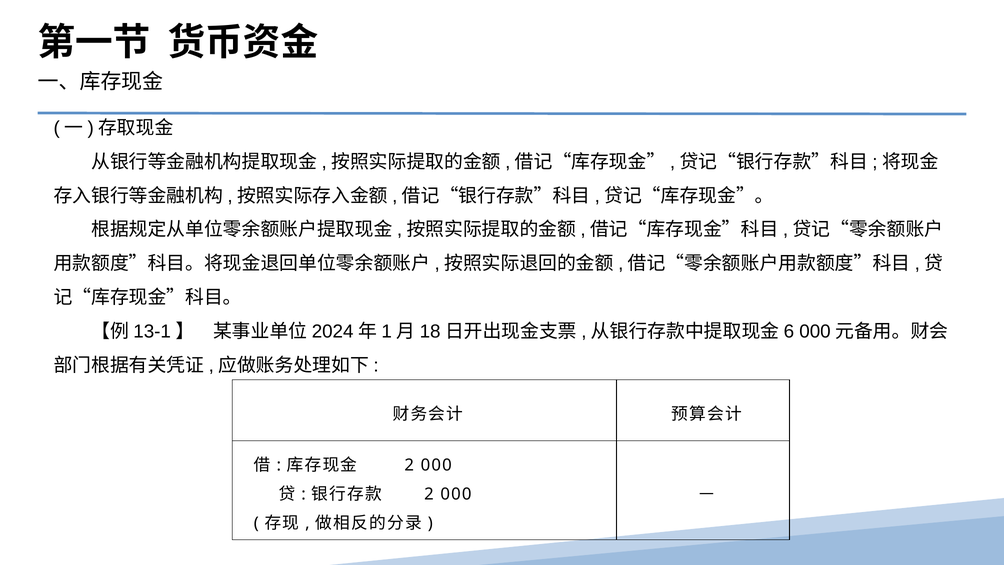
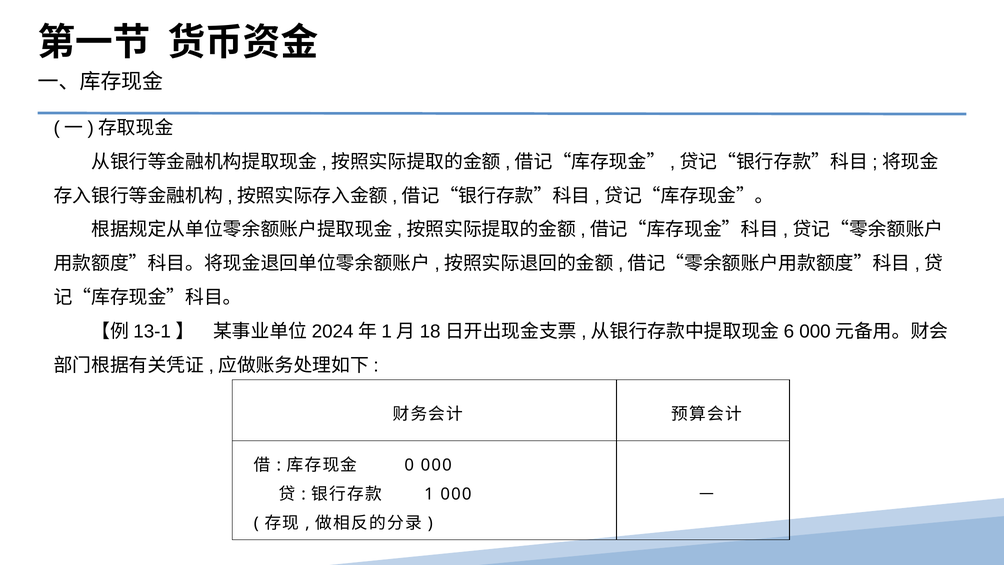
2 at (409, 465): 2 -> 0
2 at (429, 494): 2 -> 1
